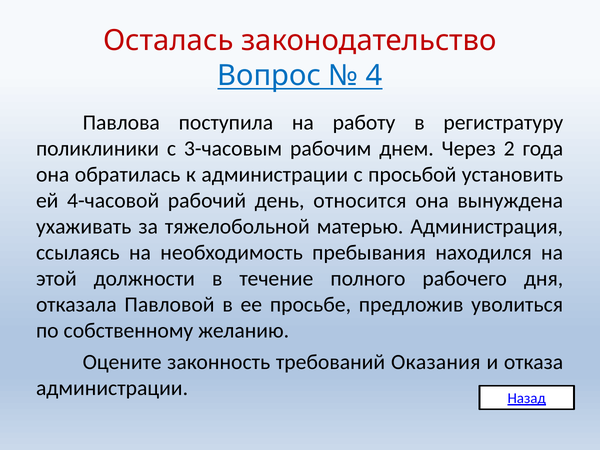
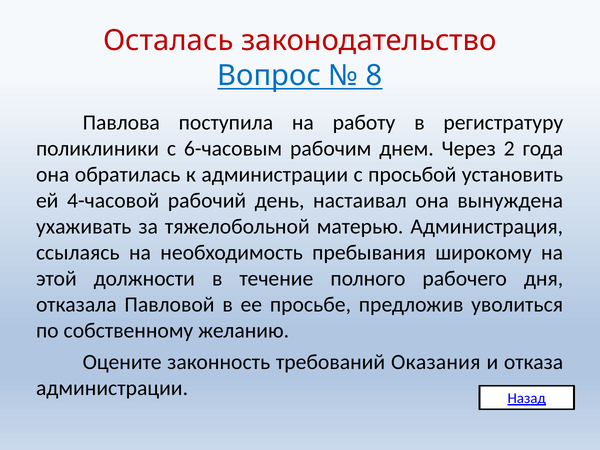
4: 4 -> 8
3-часовым: 3-часовым -> 6-часовым
относится: относится -> настаивал
находился: находился -> широкому
